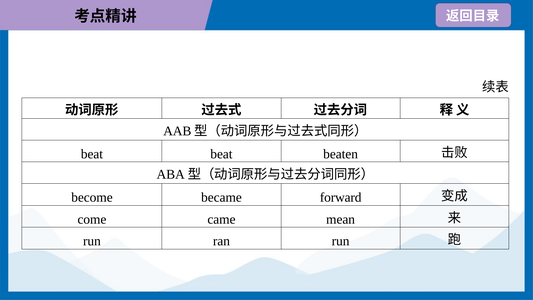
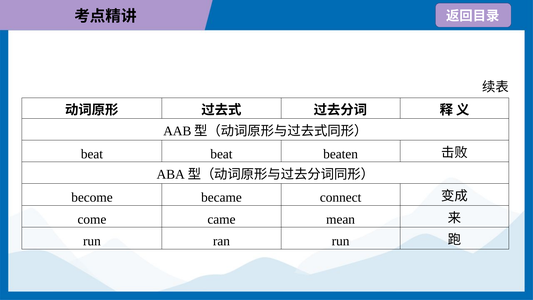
forward: forward -> connect
